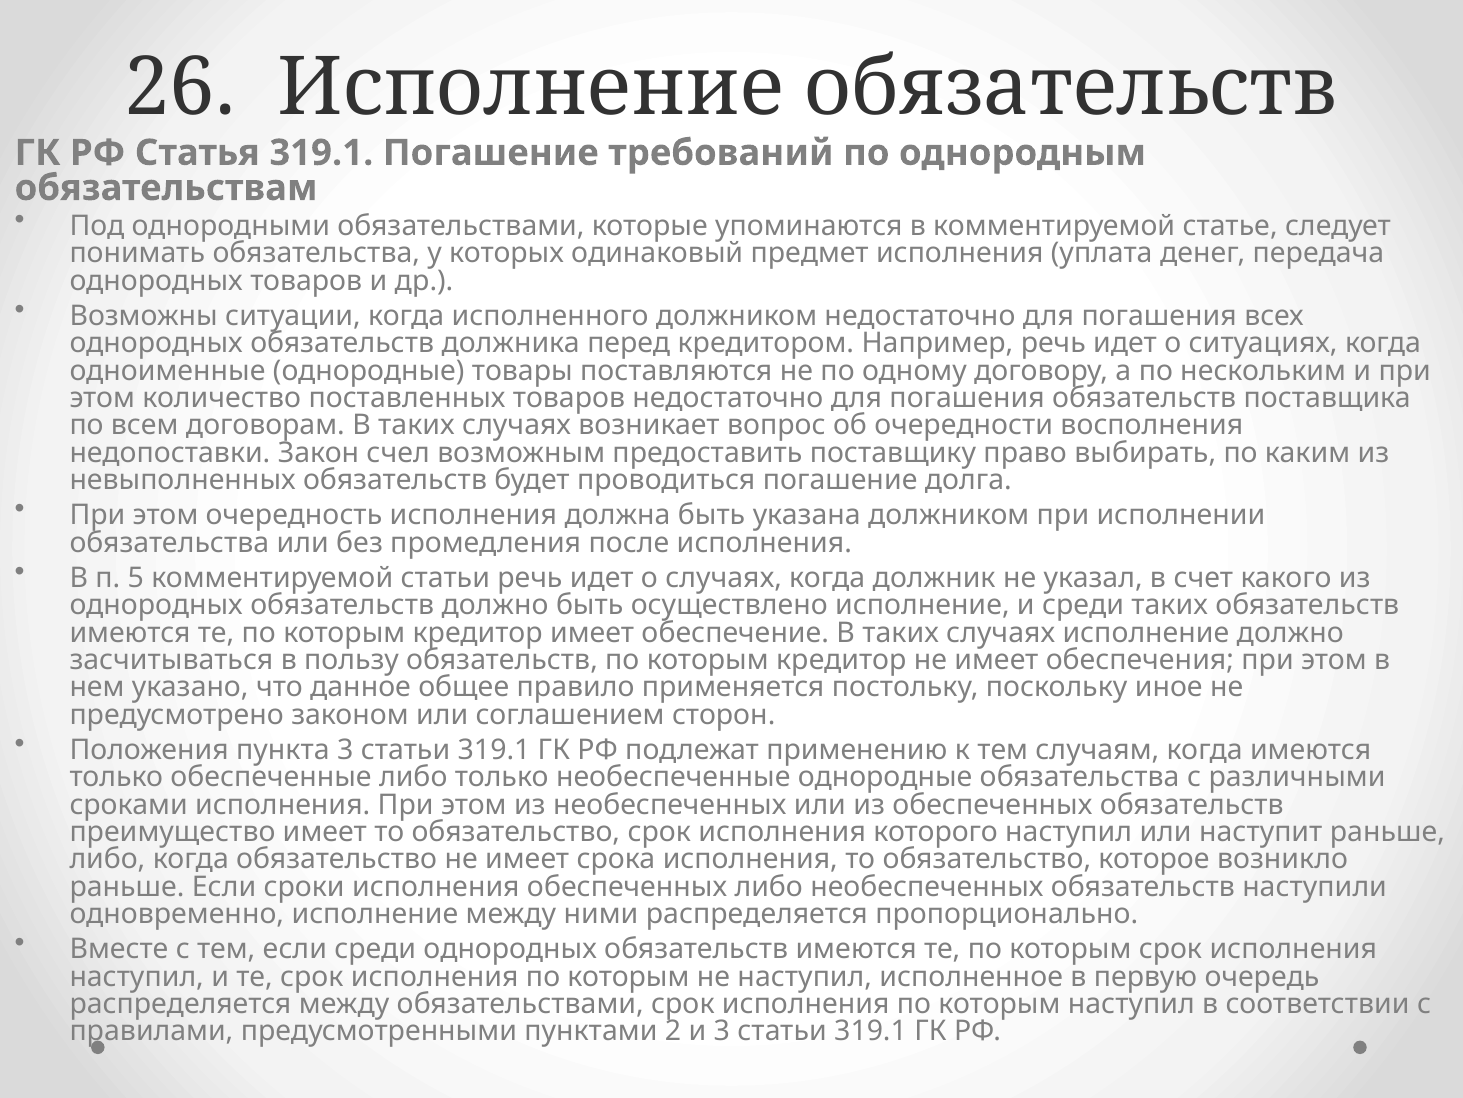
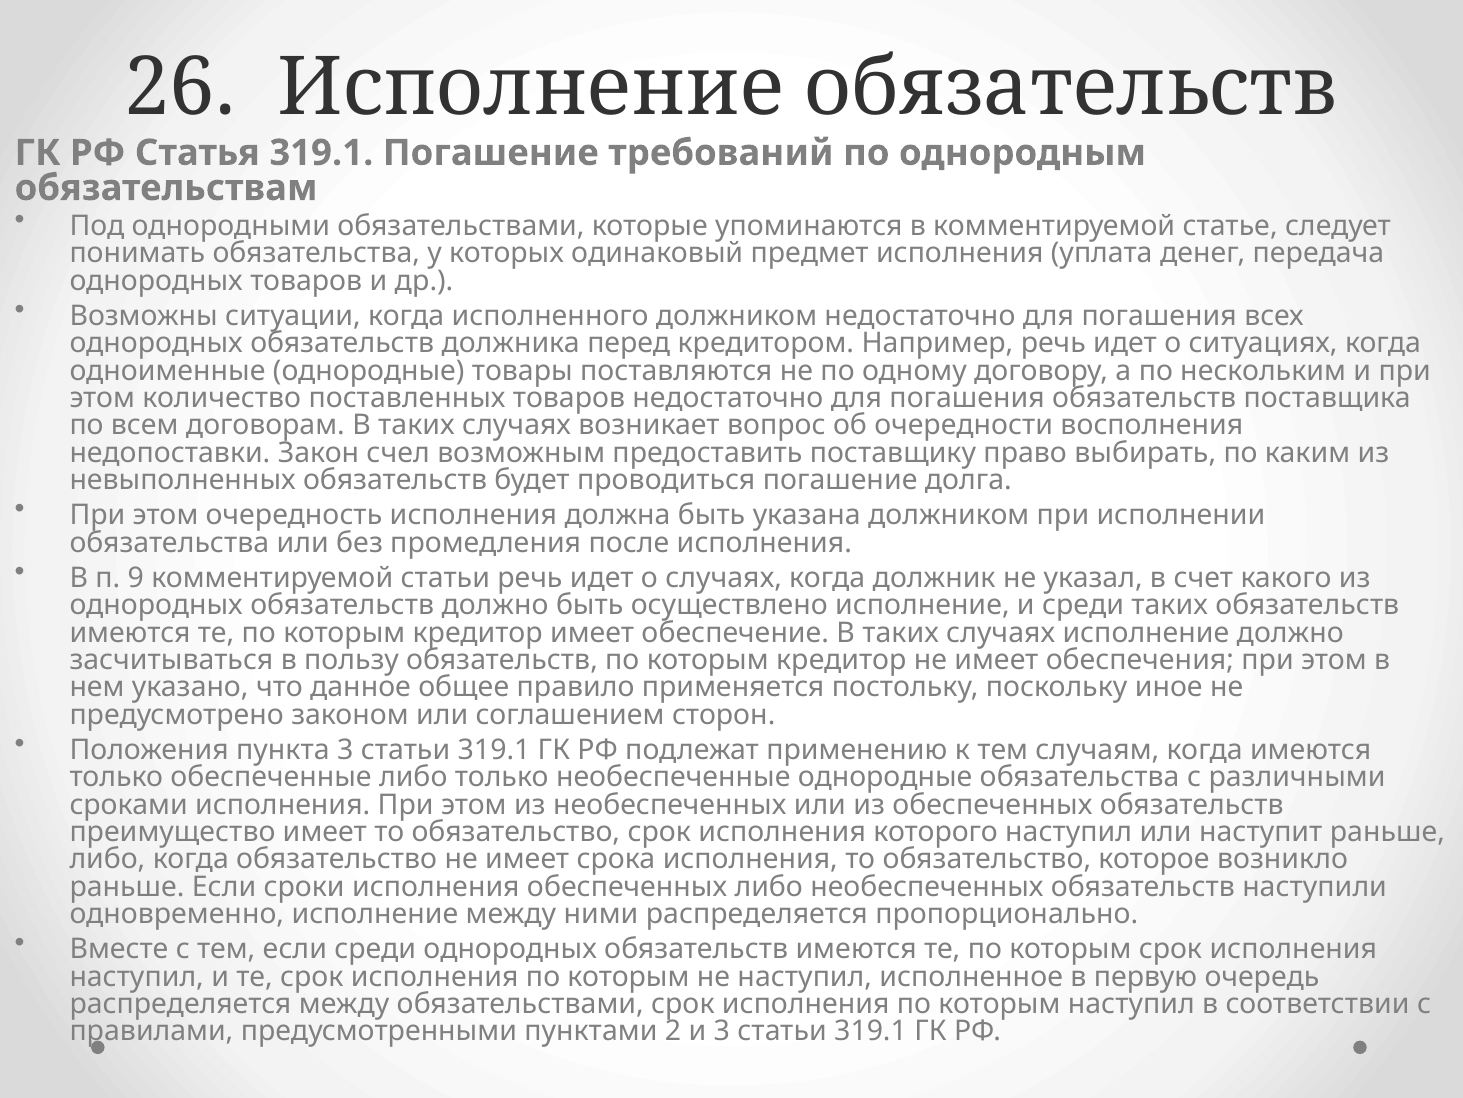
5: 5 -> 9
